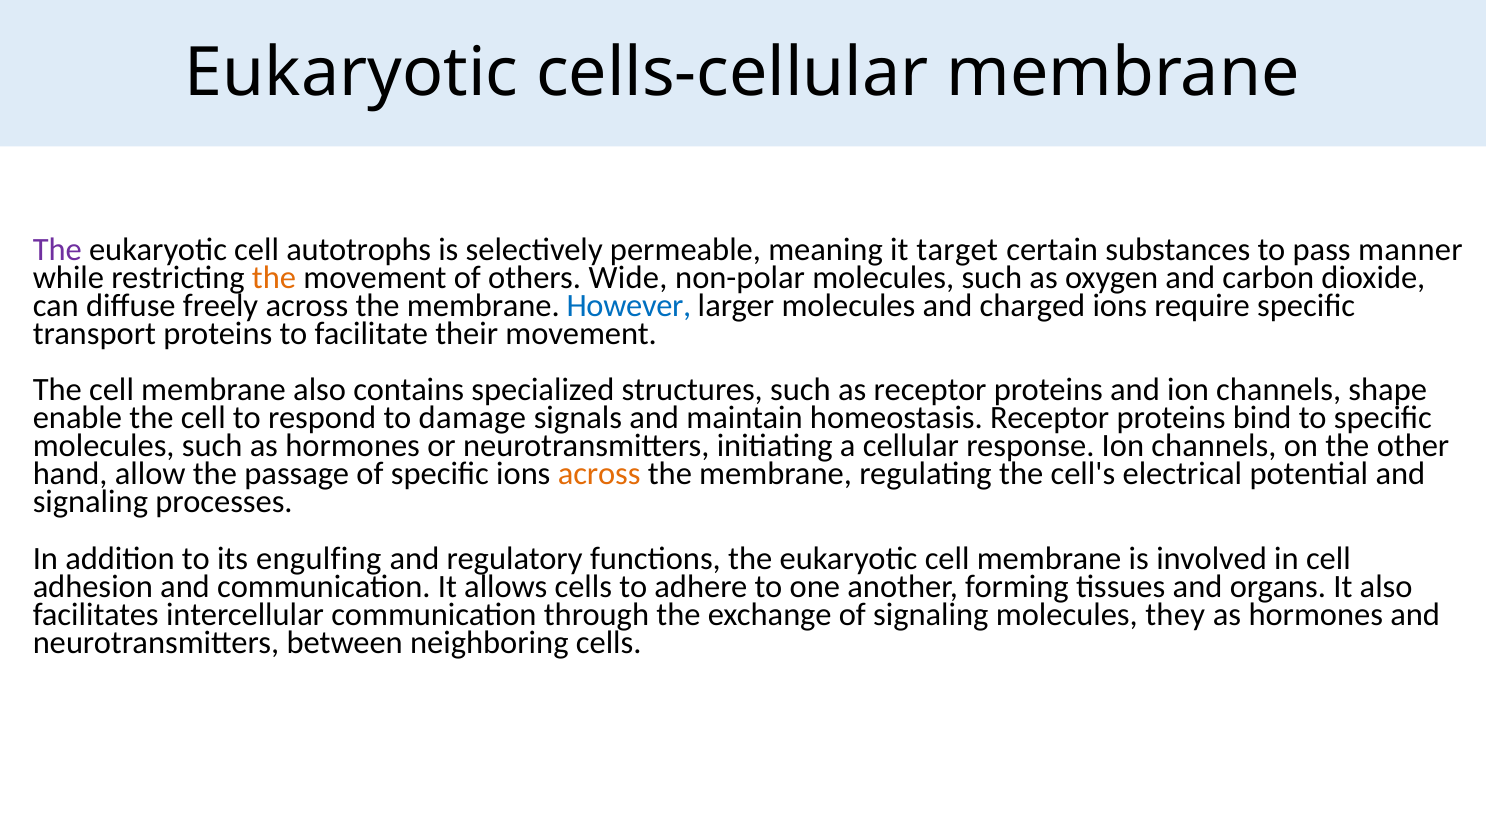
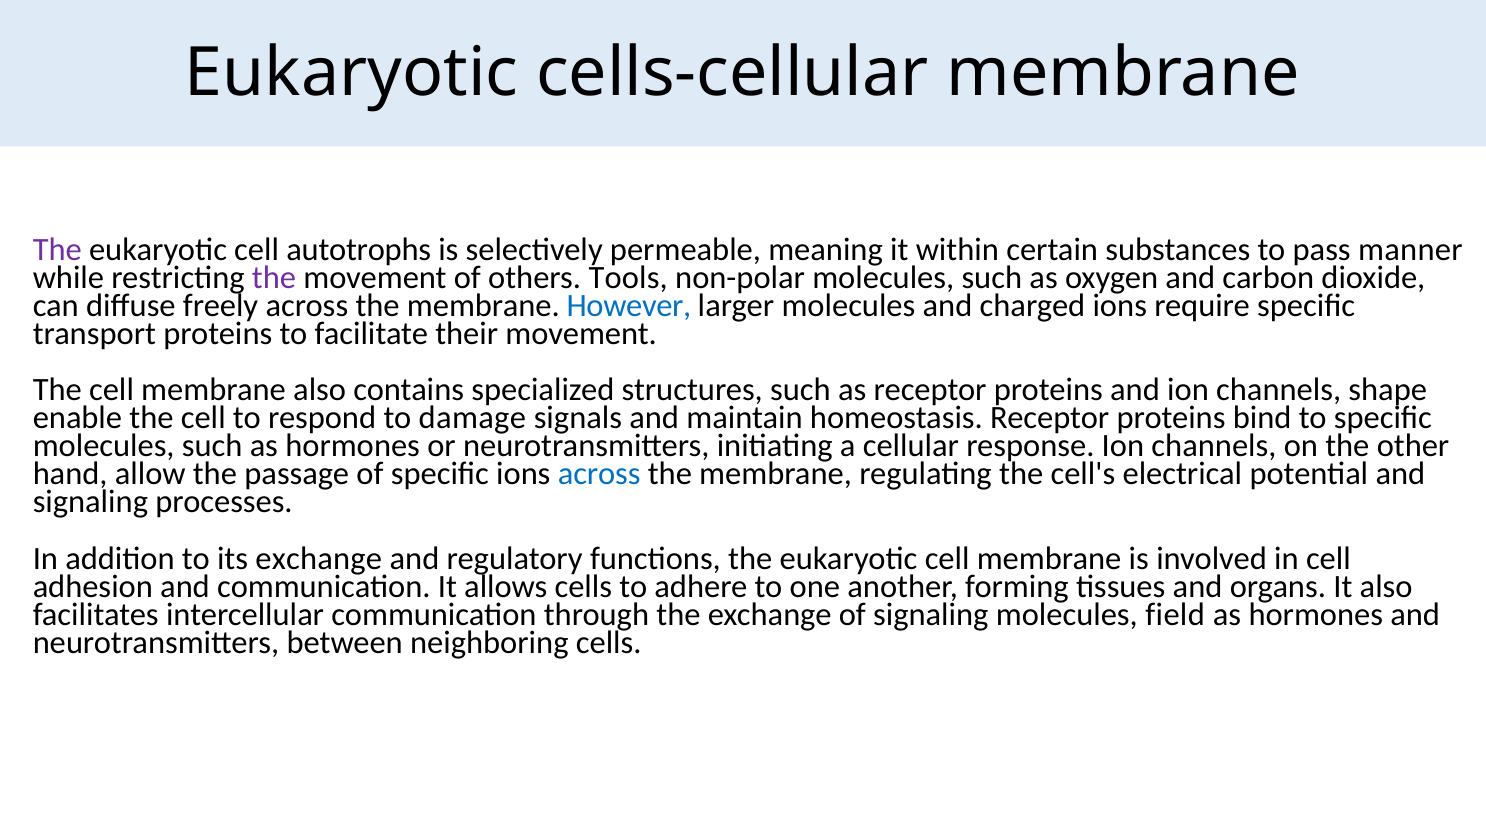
target: target -> within
the at (274, 278) colour: orange -> purple
Wide: Wide -> Tools
across at (599, 474) colour: orange -> blue
its engulfing: engulfing -> exchange
they: they -> field
